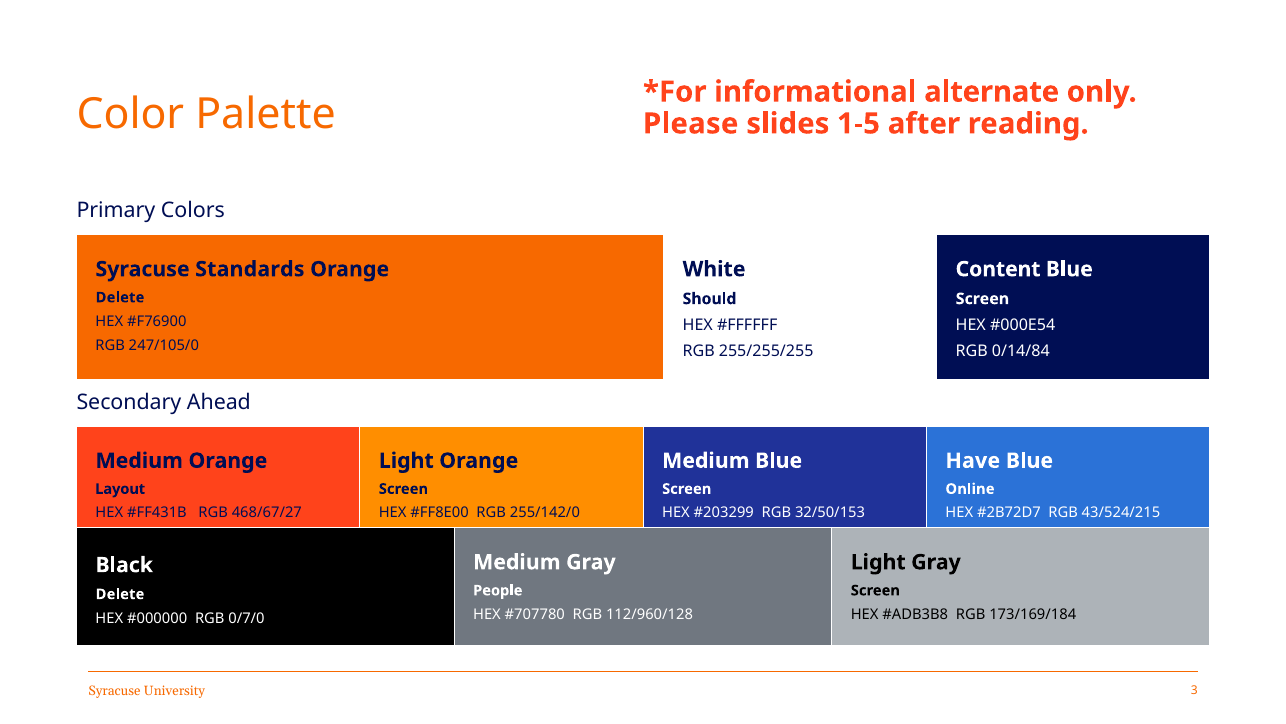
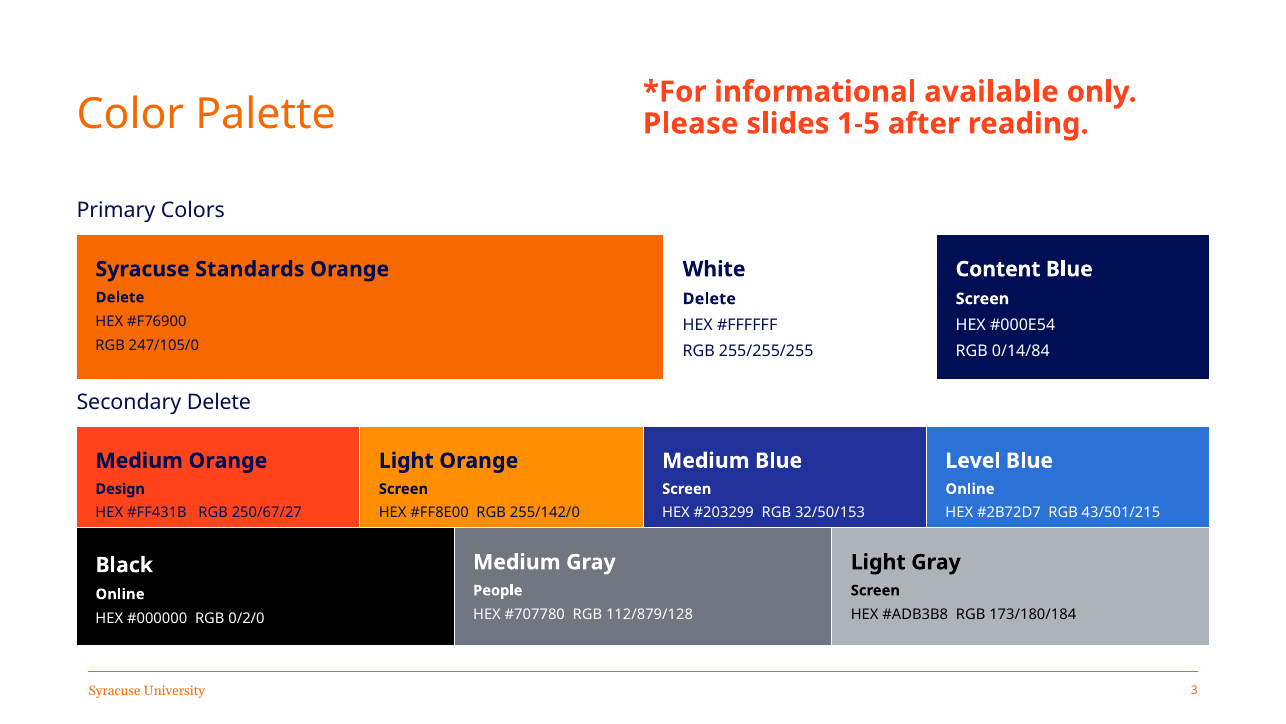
alternate: alternate -> available
Should at (709, 299): Should -> Delete
Secondary Ahead: Ahead -> Delete
Have: Have -> Level
Layout: Layout -> Design
468/67/27: 468/67/27 -> 250/67/27
43/524/215: 43/524/215 -> 43/501/215
Delete at (120, 594): Delete -> Online
112/960/128: 112/960/128 -> 112/879/128
173/169/184: 173/169/184 -> 173/180/184
0/7/0: 0/7/0 -> 0/2/0
